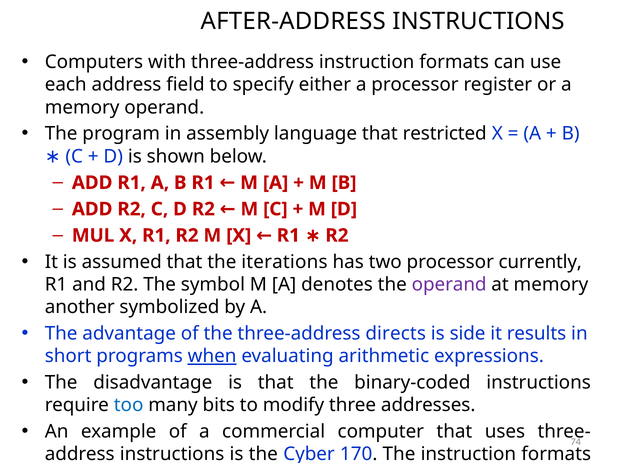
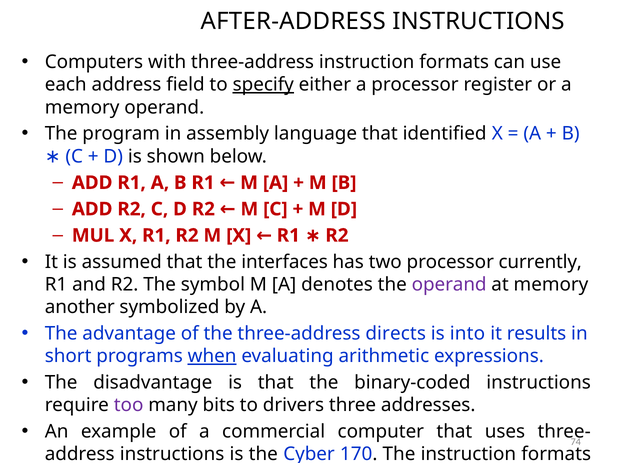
specify underline: none -> present
that restricted: restricted -> identified
iterations: iterations -> interfaces
side: side -> into
too colour: blue -> purple
modify: modify -> drivers
